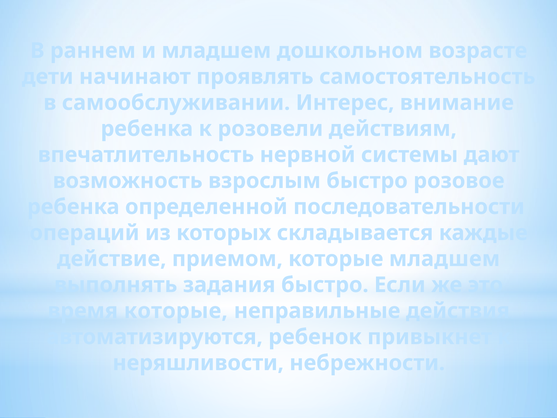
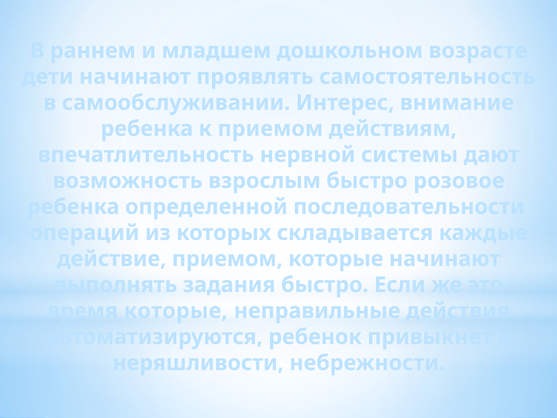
к розовели: розовели -> приемом
которые младшем: младшем -> начинают
